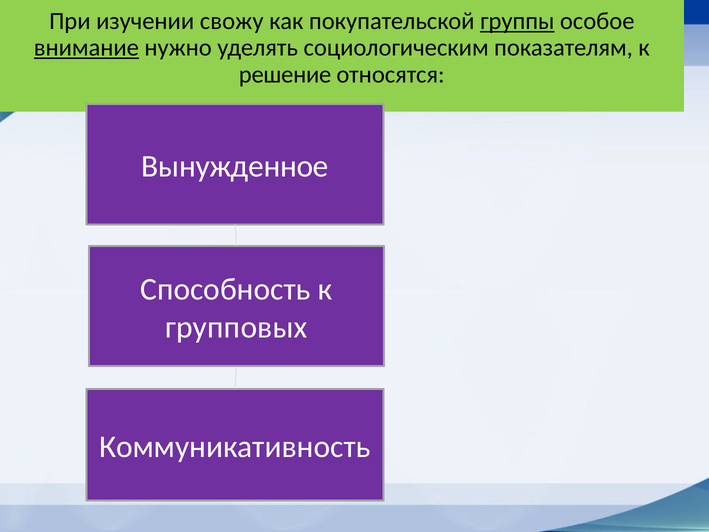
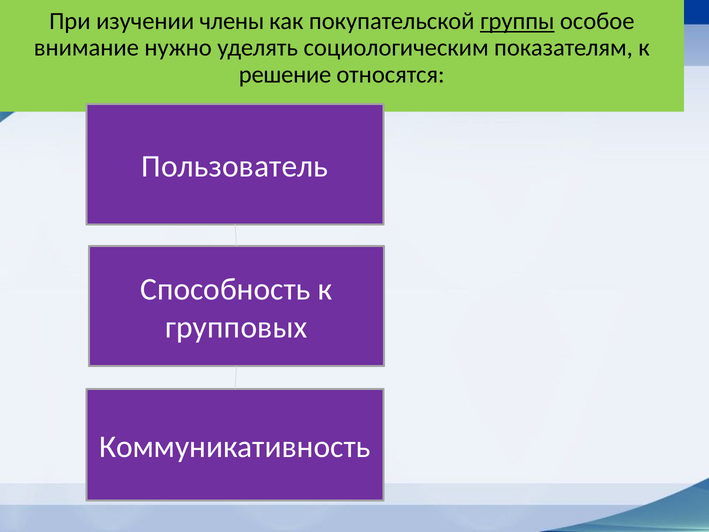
свожу: свожу -> члены
внимание underline: present -> none
Вынужденное: Вынужденное -> Пользователь
